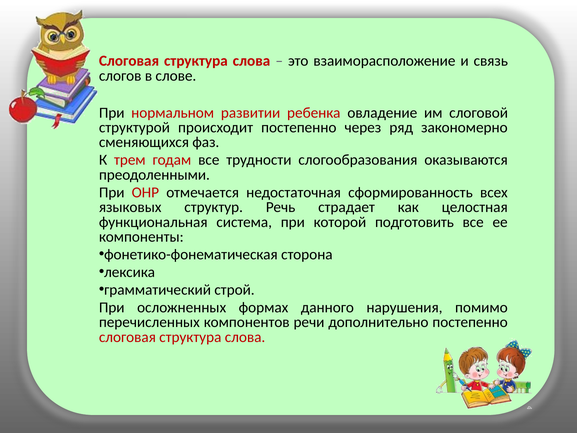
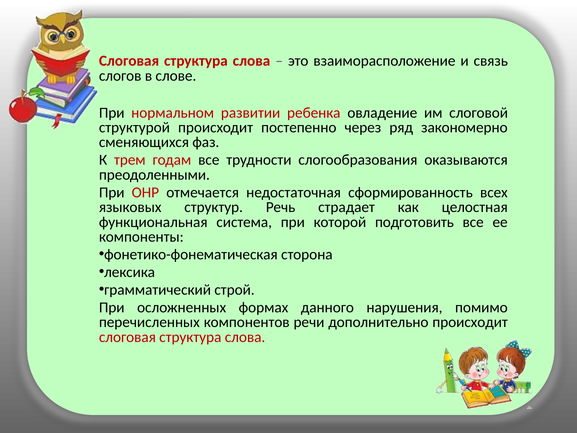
дополнительно постепенно: постепенно -> происходит
